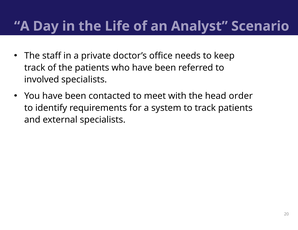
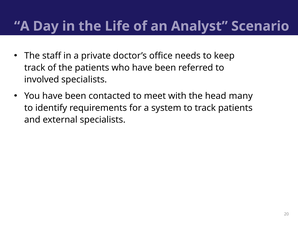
order: order -> many
